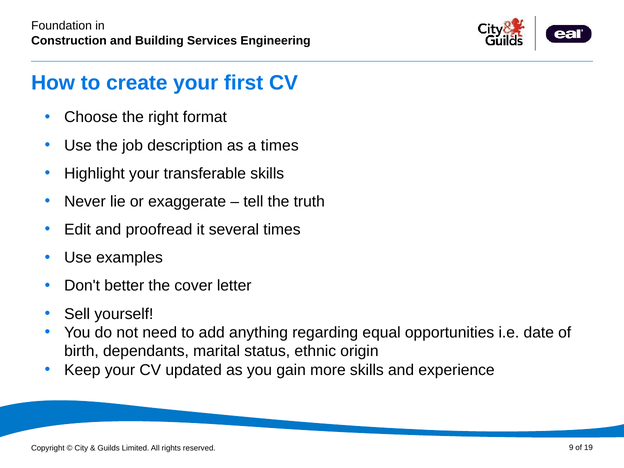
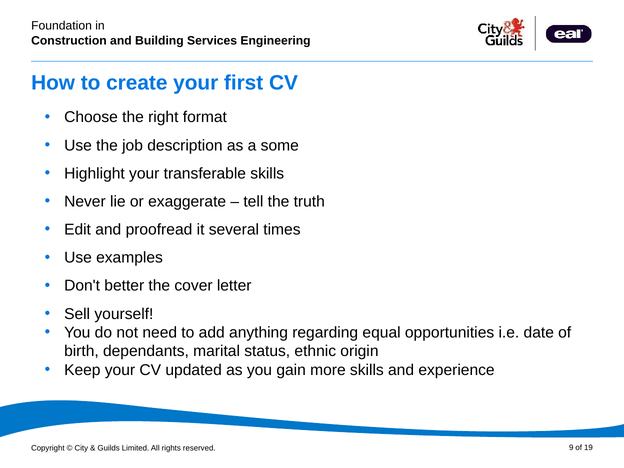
a times: times -> some
